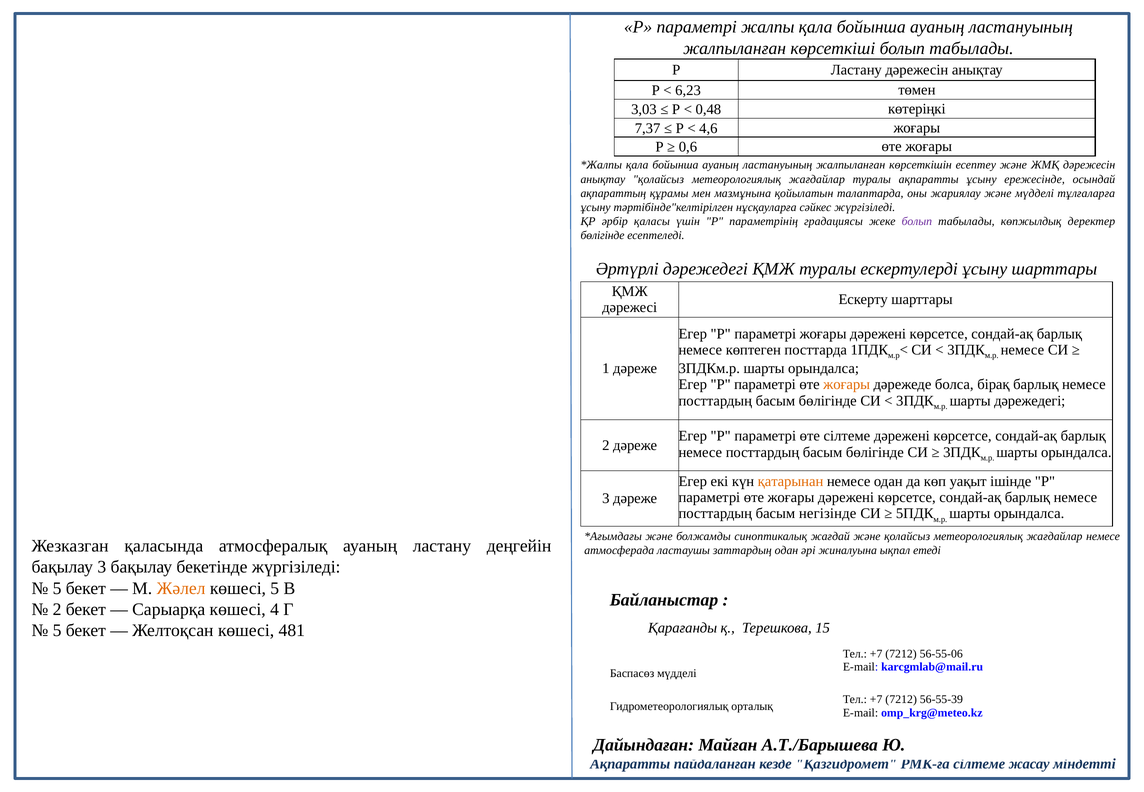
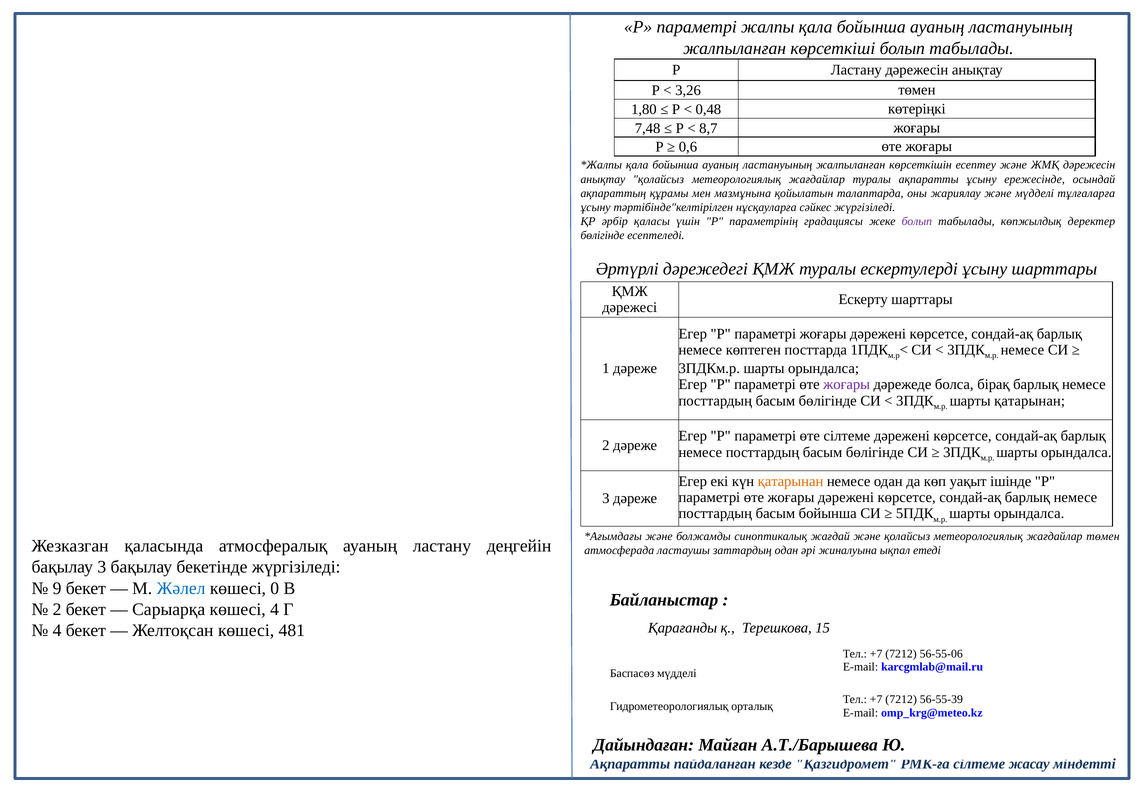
6,23: 6,23 -> 3,26
3,03: 3,03 -> 1,80
7,37: 7,37 -> 7,48
4,6: 4,6 -> 8,7
жоғары at (847, 385) colour: orange -> purple
шарты дәрежедегі: дәрежедегі -> қатарынан
басым негізінде: негізінде -> бойынша
жағдайлар немесе: немесе -> төмен
5 at (57, 588): 5 -> 9
Жәлел colour: orange -> blue
көшесі 5: 5 -> 0
5 at (57, 630): 5 -> 4
